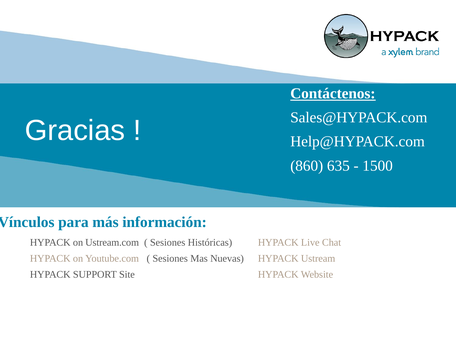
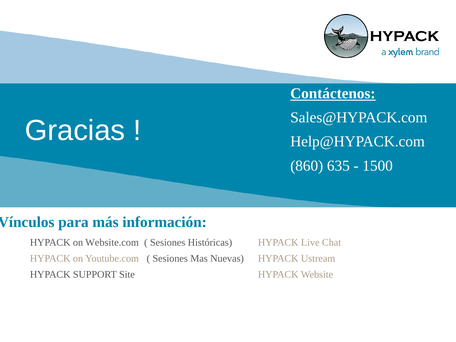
Ustream.com: Ustream.com -> Website.com
